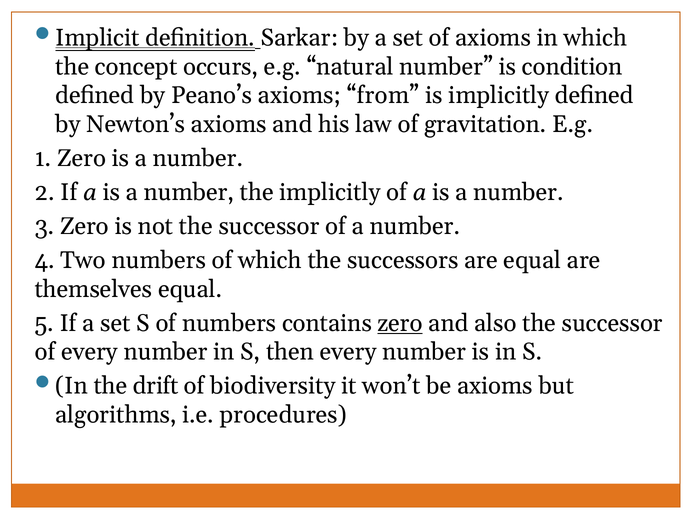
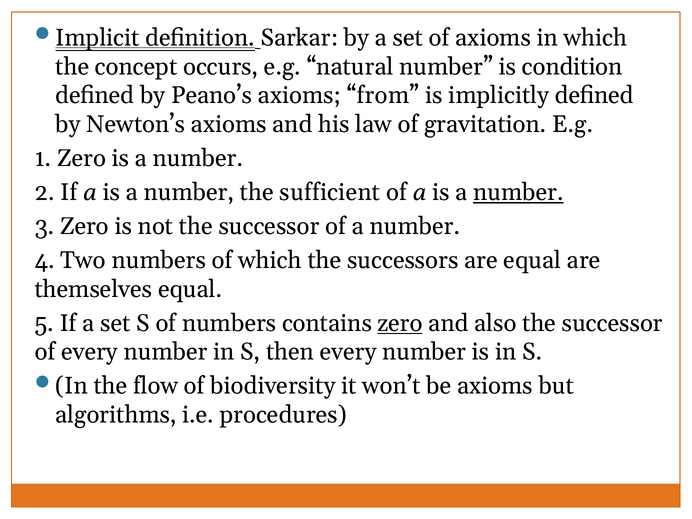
the implicitly: implicitly -> sufficient
number at (518, 192) underline: none -> present
drift: drift -> flow
